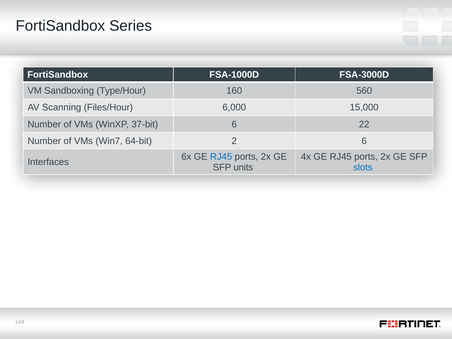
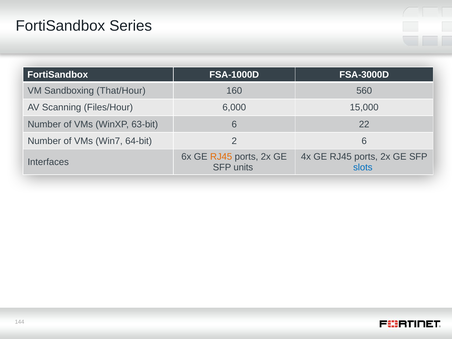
Type/Hour: Type/Hour -> That/Hour
37-bit: 37-bit -> 63-bit
RJ45 at (221, 157) colour: blue -> orange
